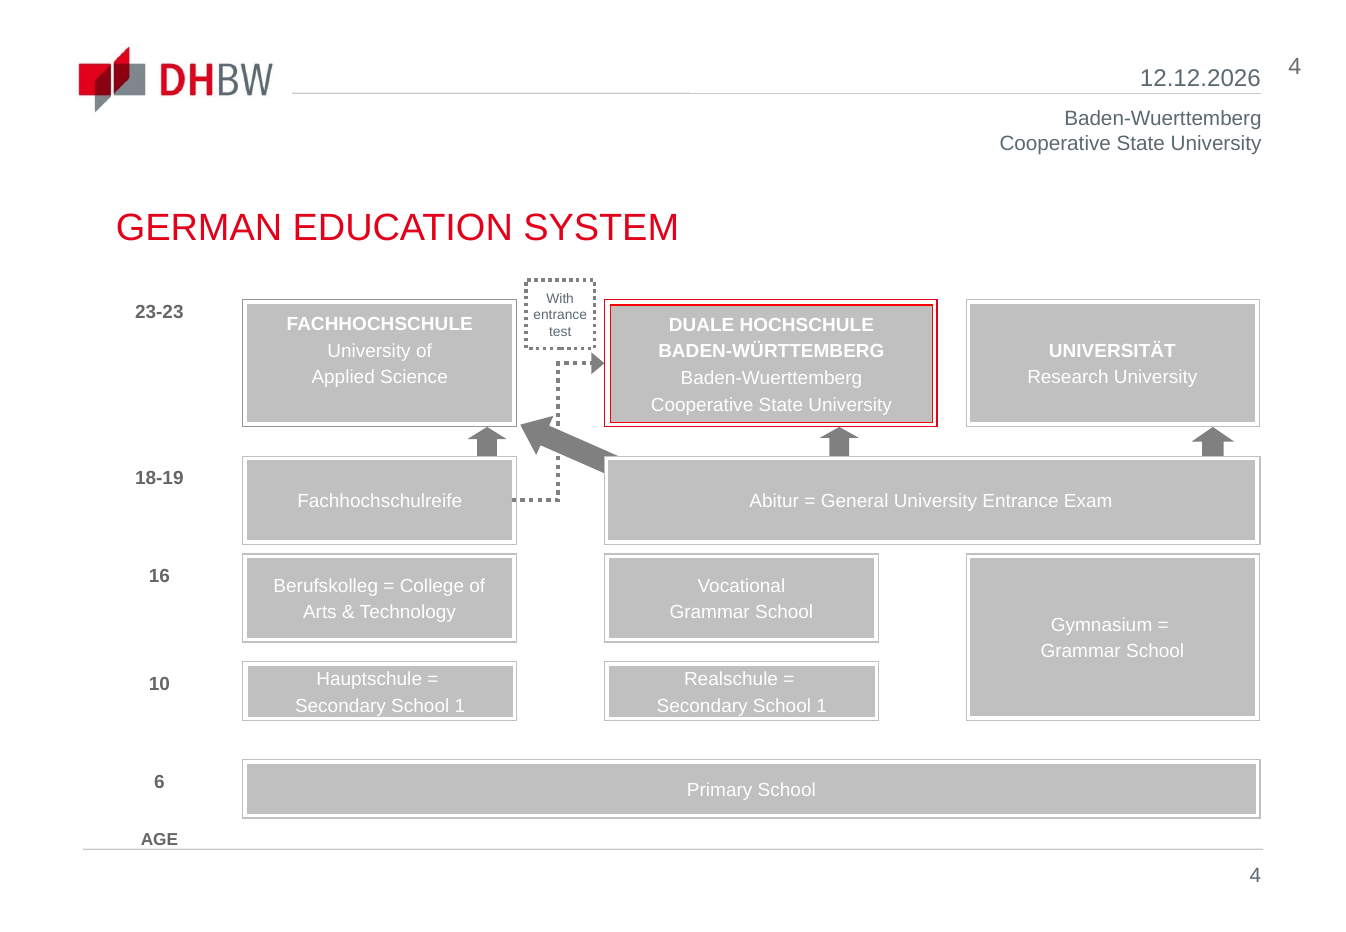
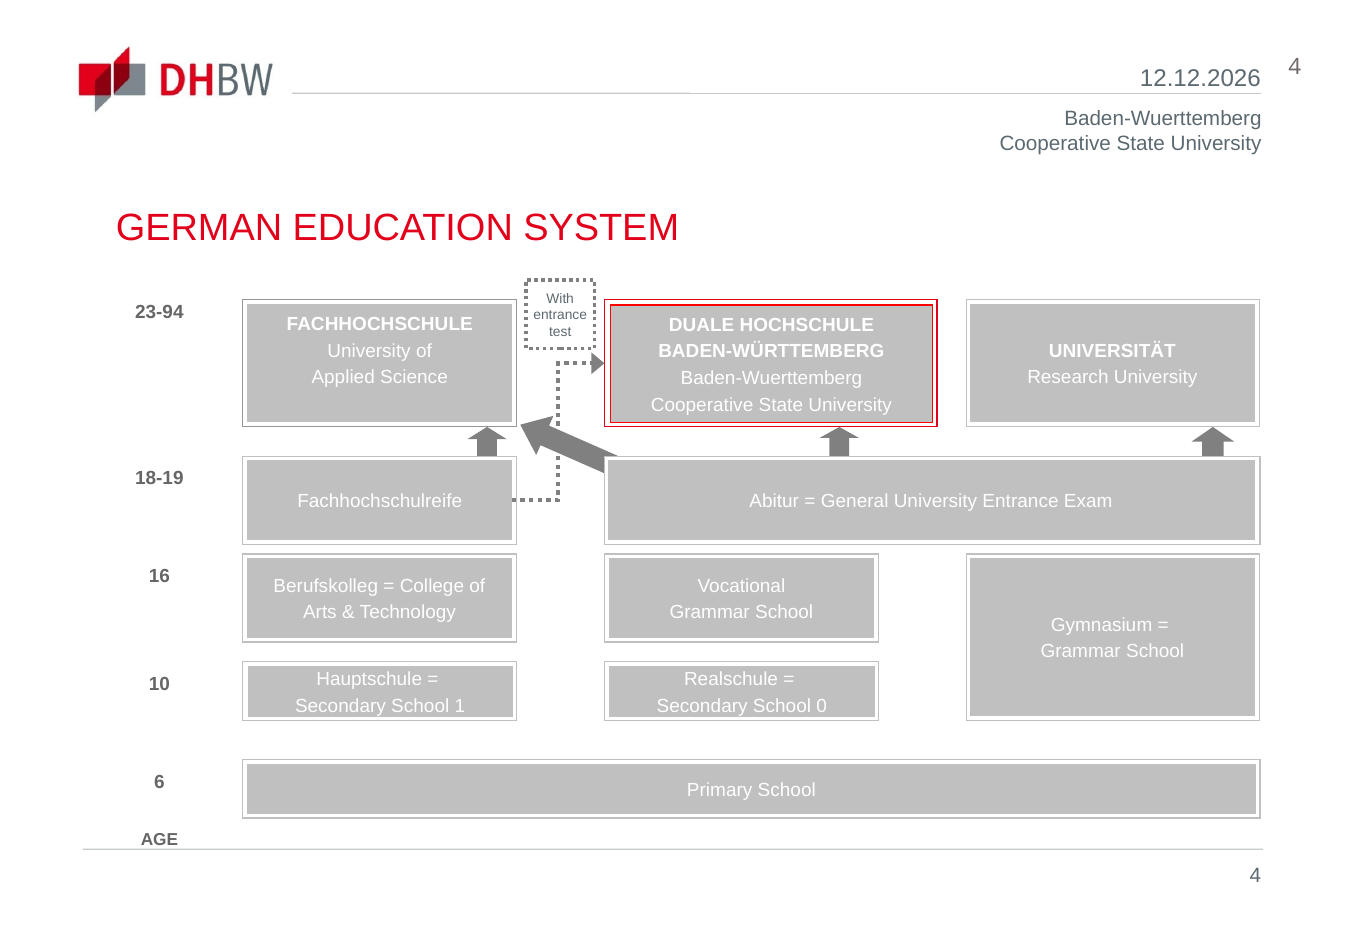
23-23: 23-23 -> 23-94
1 at (822, 706): 1 -> 0
